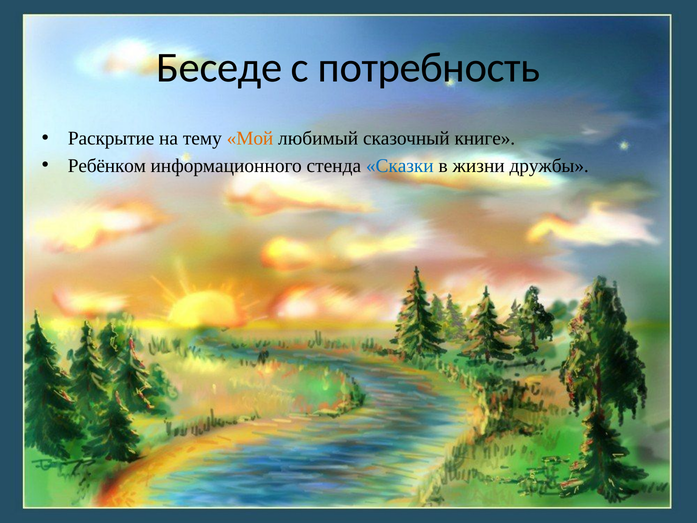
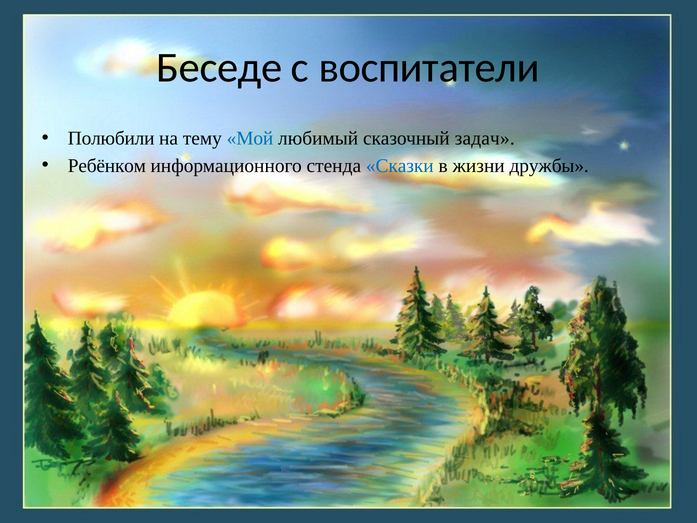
потребность: потребность -> воспитатели
Раскрытие: Раскрытие -> Полюбили
Мой colour: orange -> blue
книге: книге -> задач
